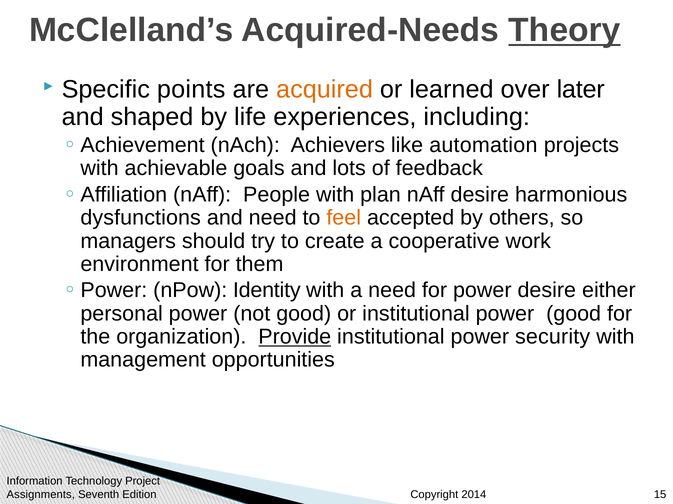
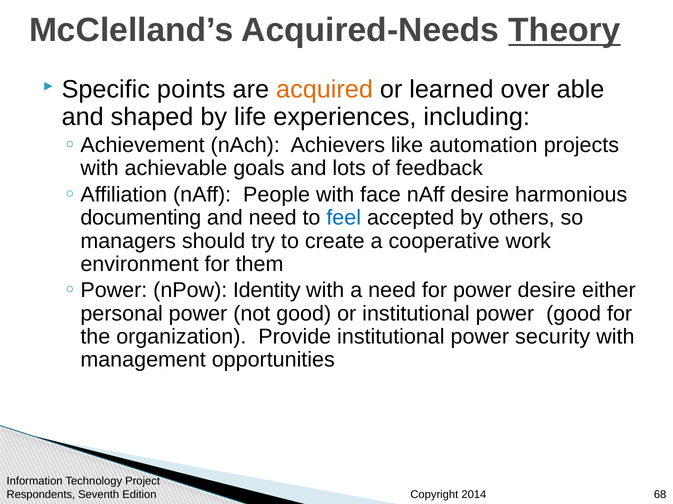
later: later -> able
plan: plan -> face
dysfunctions: dysfunctions -> documenting
feel colour: orange -> blue
Provide underline: present -> none
Assignments: Assignments -> Respondents
15: 15 -> 68
